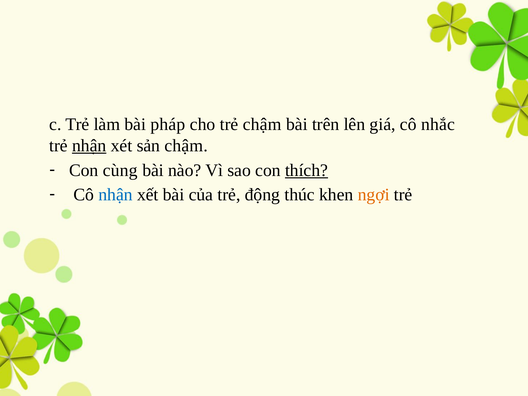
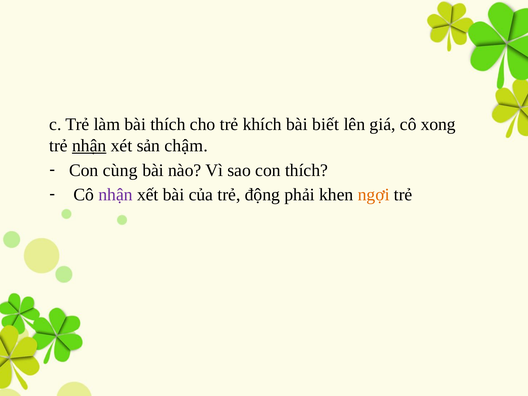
bài pháp: pháp -> thích
trẻ chậm: chậm -> khích
trên: trên -> biết
nhắc: nhắc -> xong
thích at (307, 170) underline: present -> none
nhận at (116, 195) colour: blue -> purple
thúc: thúc -> phải
